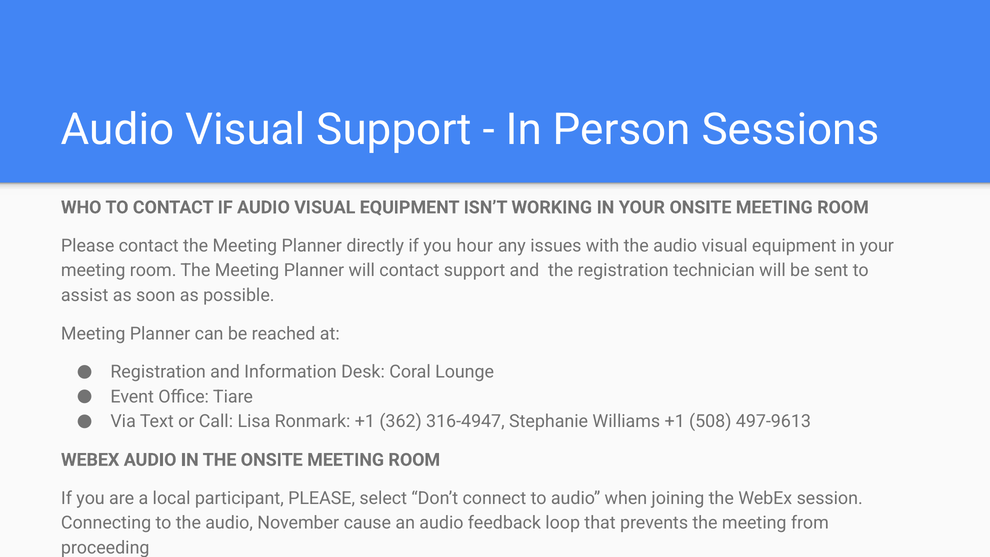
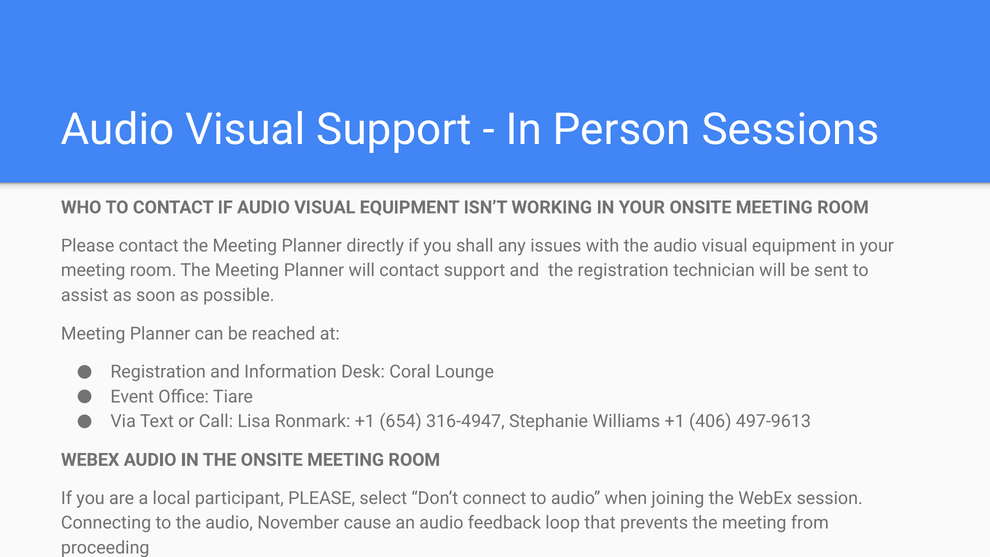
hour: hour -> shall
362: 362 -> 654
508: 508 -> 406
